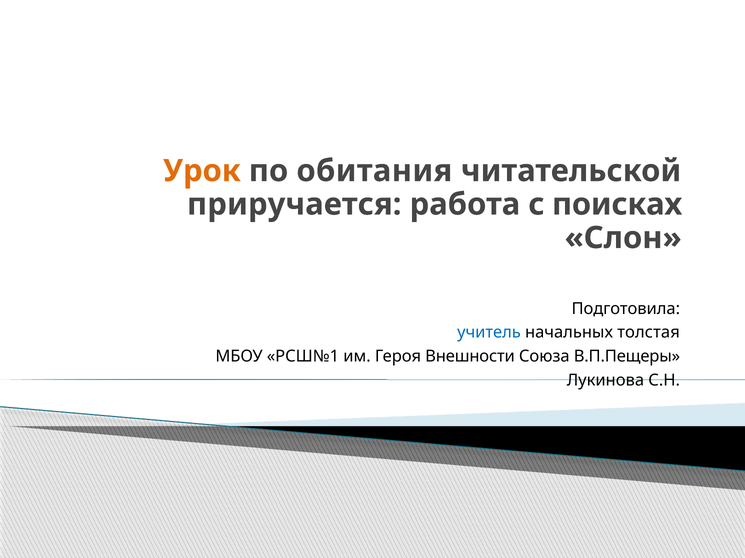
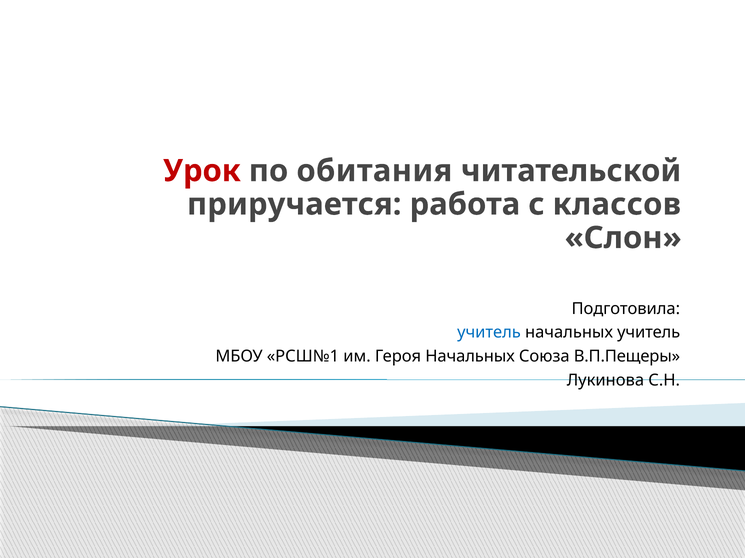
Урок colour: orange -> red
поисках: поисках -> классов
начальных толстая: толстая -> учитель
Героя Внешности: Внешности -> Начальных
